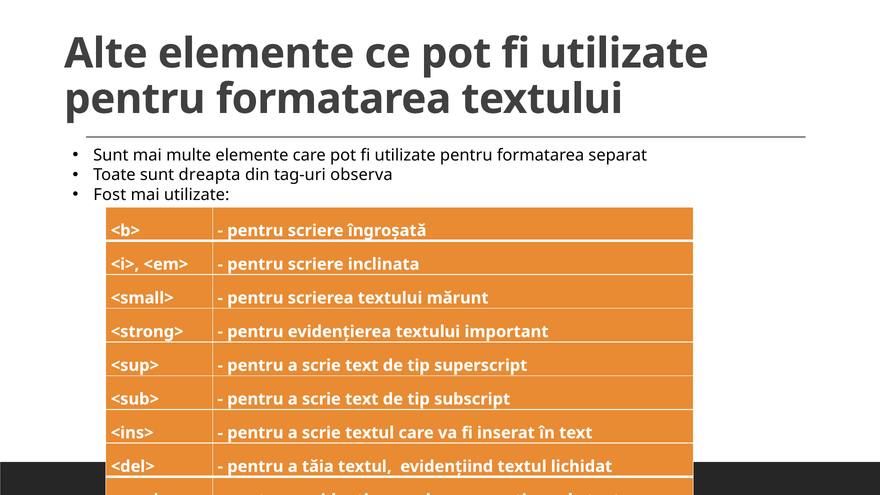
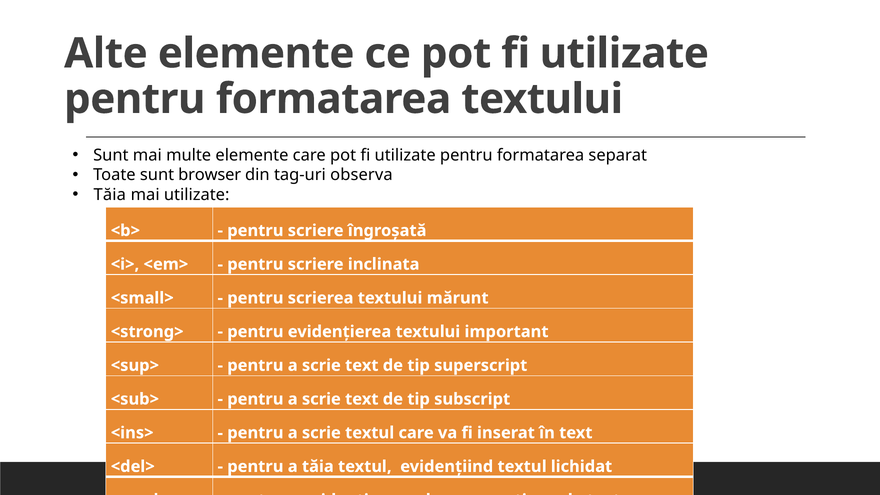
dreapta: dreapta -> browser
Fost at (110, 195): Fost -> Tăia
